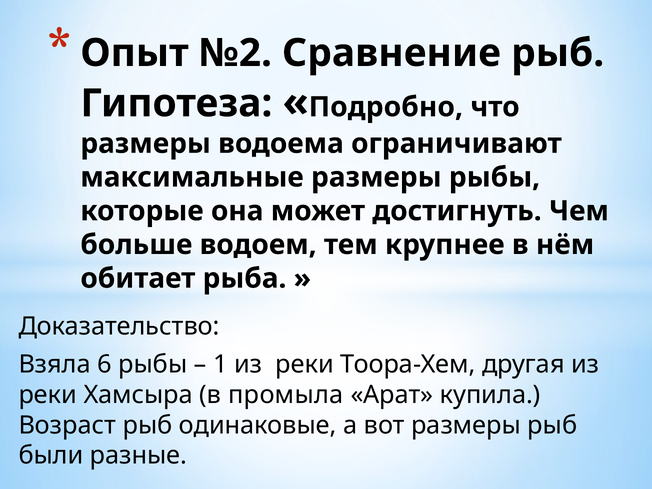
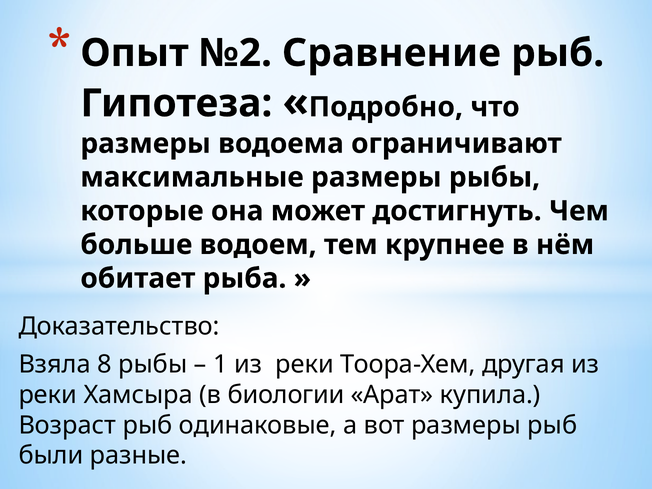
6: 6 -> 8
промыла: промыла -> биологии
